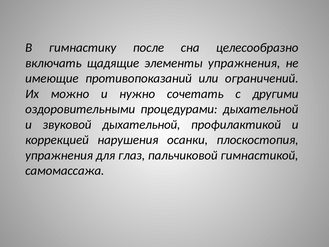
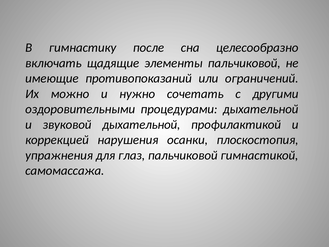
элементы упражнения: упражнения -> пальчиковой
